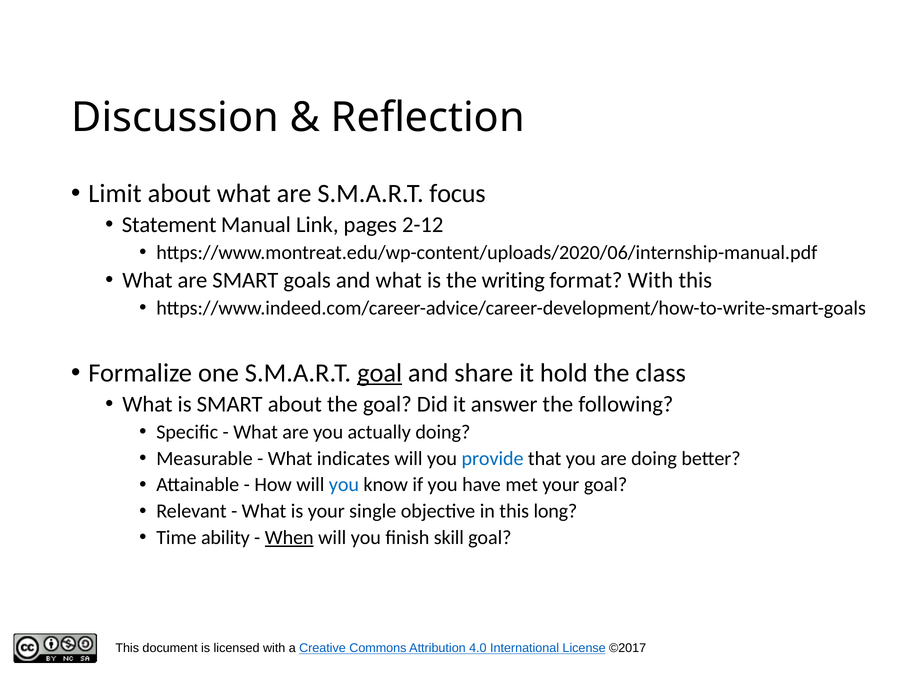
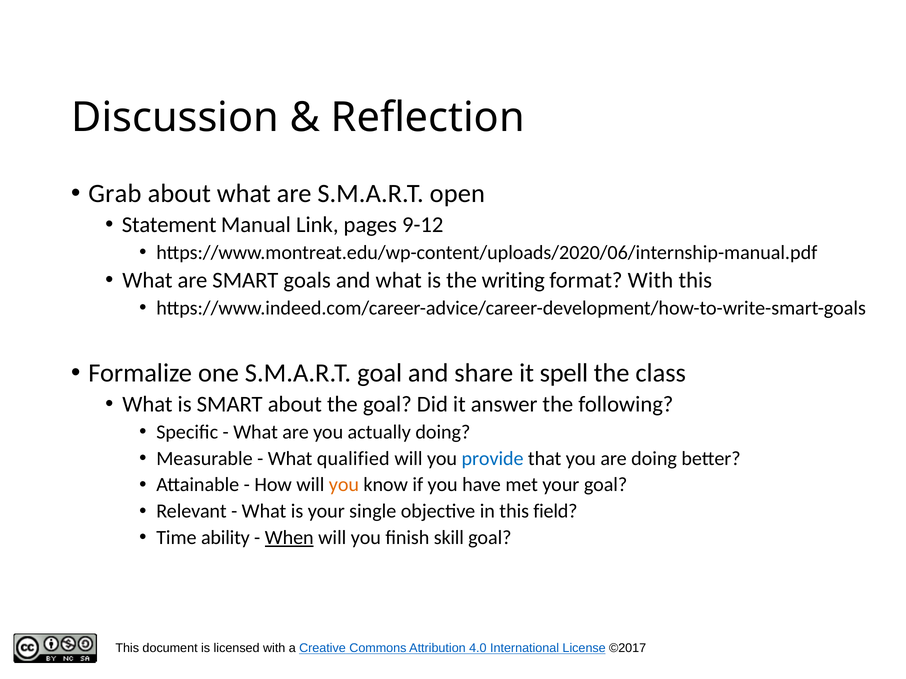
Limit: Limit -> Grab
focus: focus -> open
2-12: 2-12 -> 9-12
goal at (380, 373) underline: present -> none
hold: hold -> spell
indicates: indicates -> qualified
you at (344, 485) colour: blue -> orange
long: long -> field
